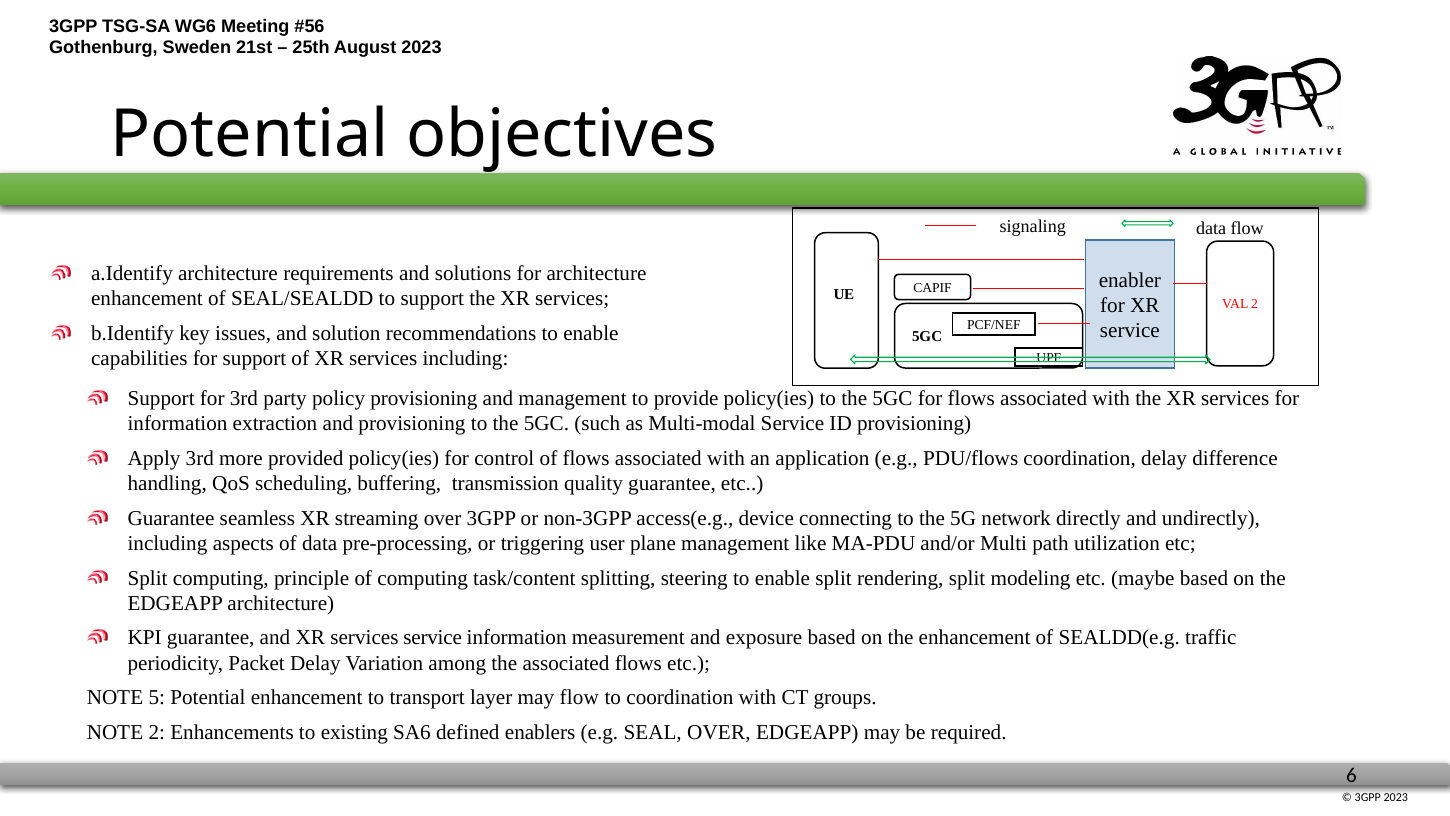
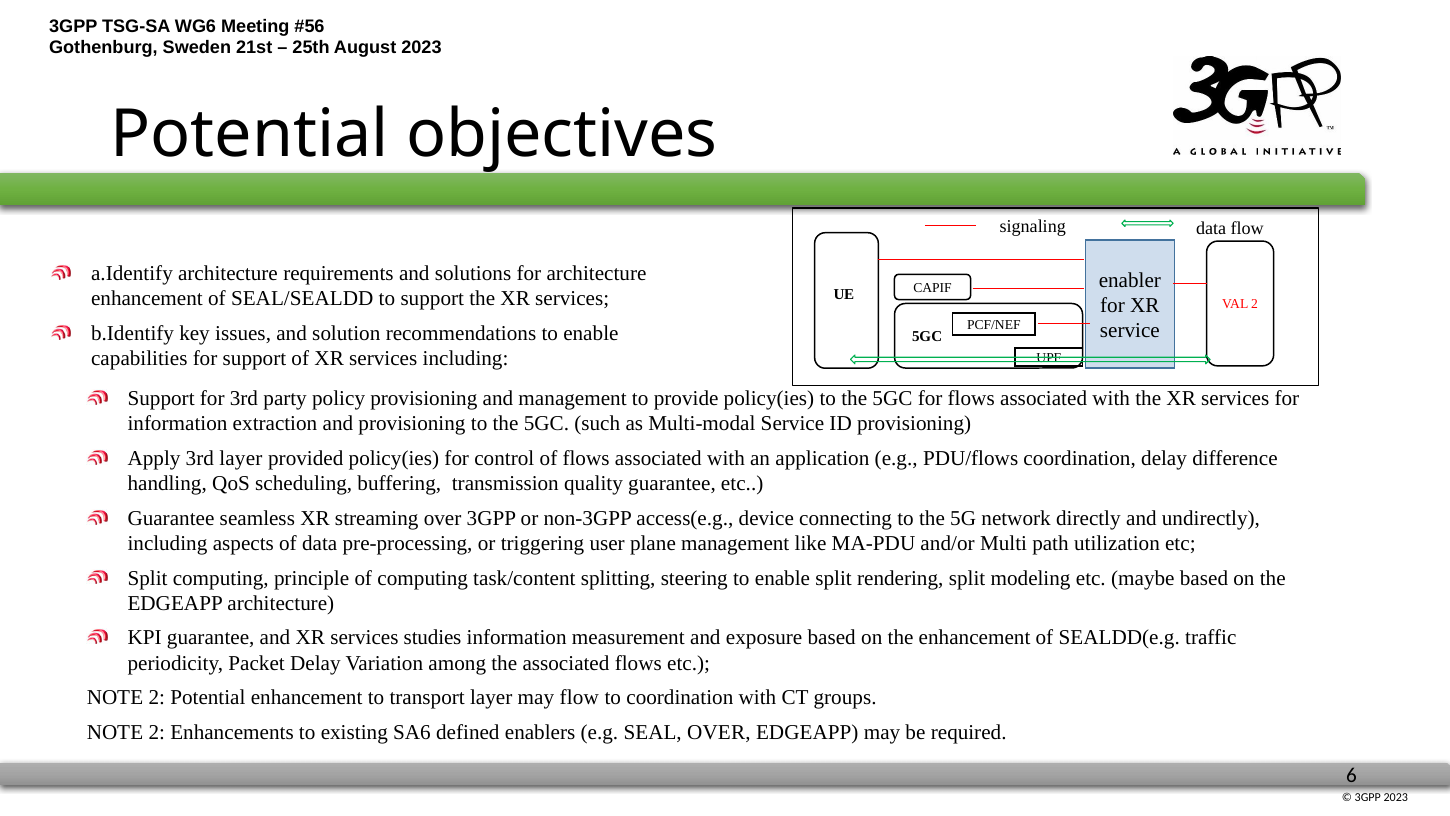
3rd more: more -> layer
services service: service -> studies
5 at (157, 697): 5 -> 2
